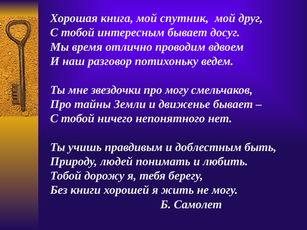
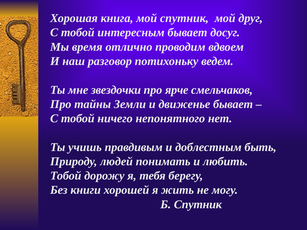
про могу: могу -> ярче
Б Самолет: Самолет -> Спутник
